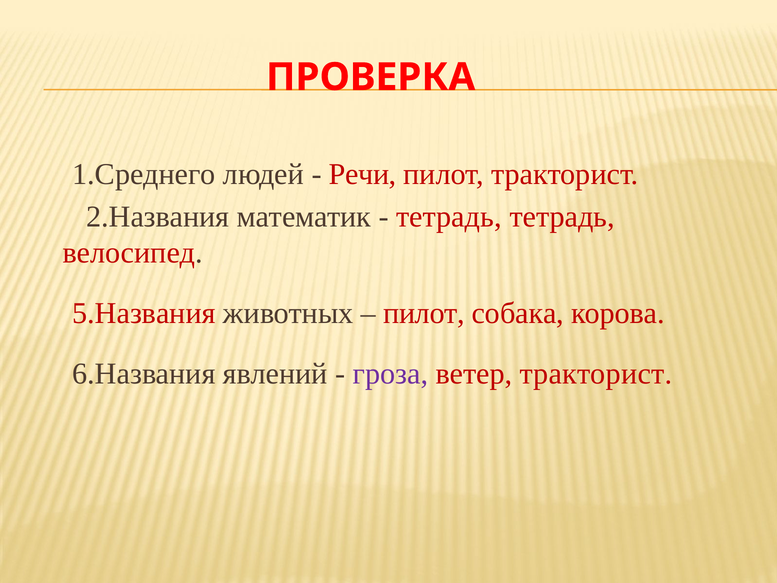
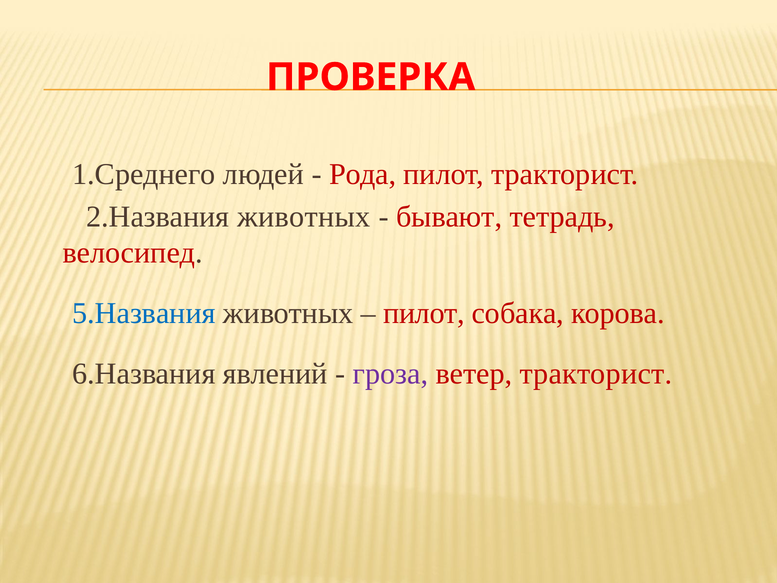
Речи: Речи -> Рода
2.Названия математик: математик -> животных
тетрадь at (449, 217): тетрадь -> бывают
5.Названия colour: red -> blue
